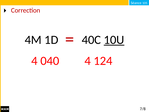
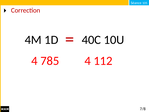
10U underline: present -> none
040: 040 -> 785
124: 124 -> 112
